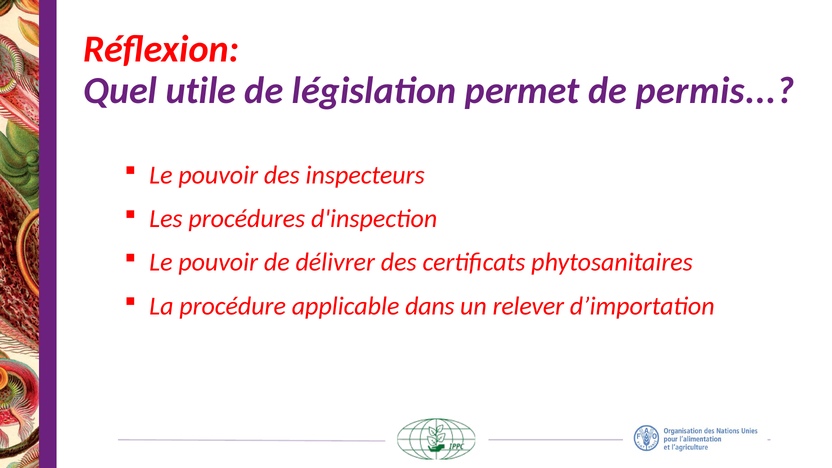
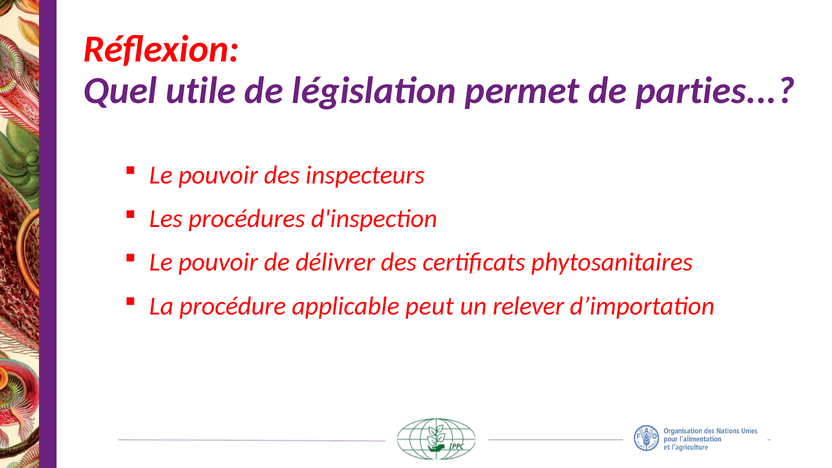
permis: permis -> parties
dans: dans -> peut
